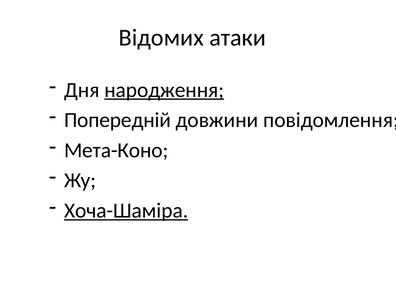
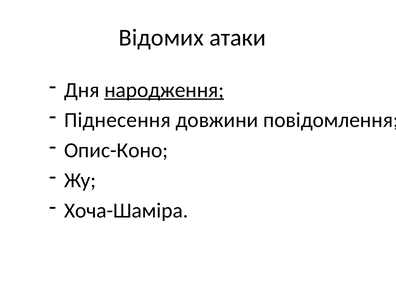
Попередній: Попередній -> Піднесення
Мета-Коно: Мета-Коно -> Опис-Коно
Хоча-Шаміра underline: present -> none
